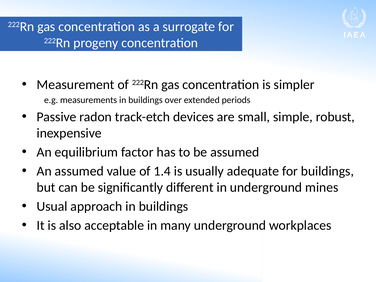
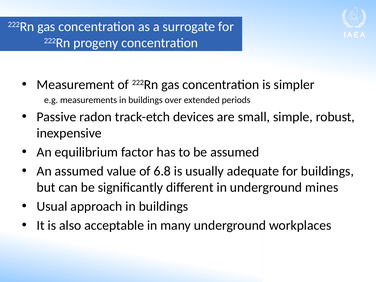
1.4: 1.4 -> 6.8
